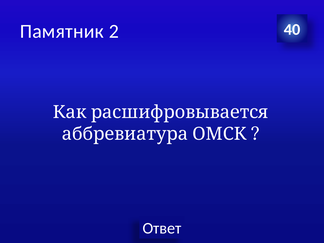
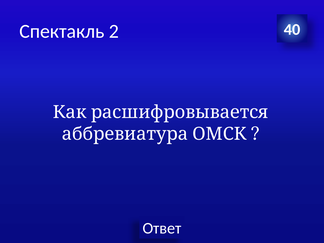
Памятник: Памятник -> Спектакль
